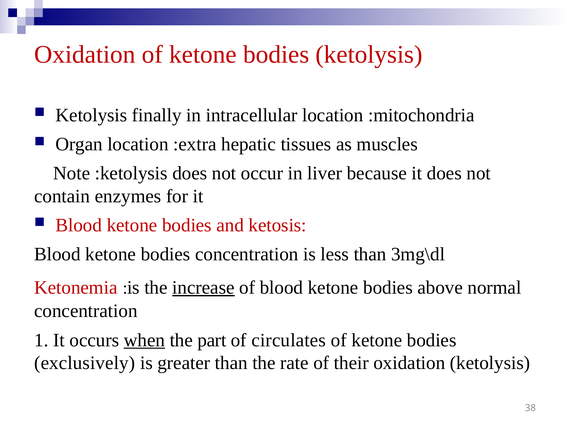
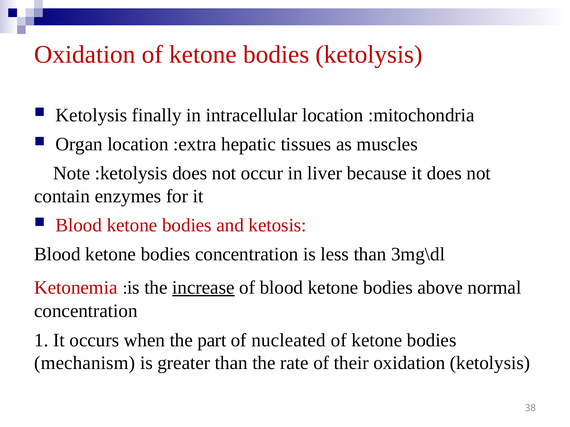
when underline: present -> none
circulates: circulates -> nucleated
exclusively: exclusively -> mechanism
